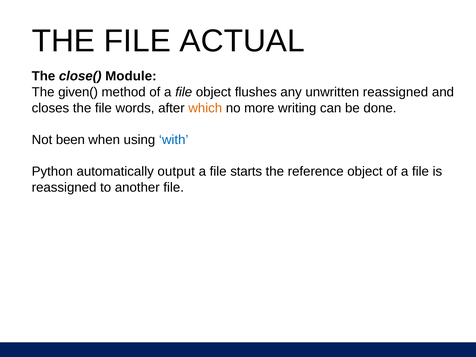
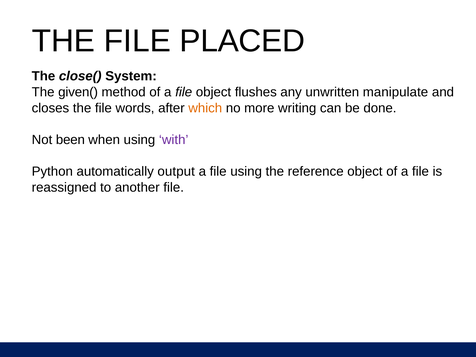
ACTUAL: ACTUAL -> PLACED
Module: Module -> System
unwritten reassigned: reassigned -> manipulate
with colour: blue -> purple
file starts: starts -> using
